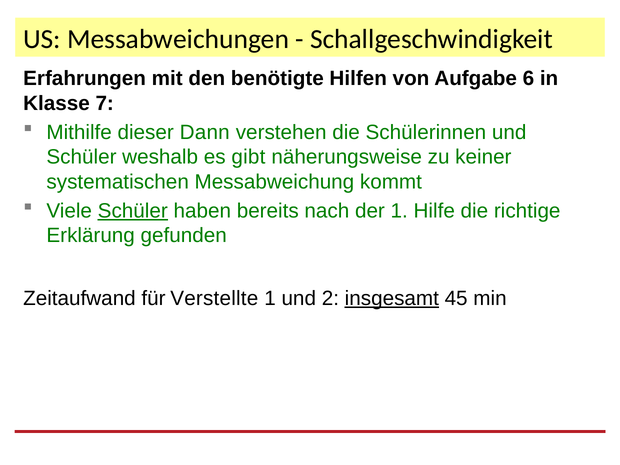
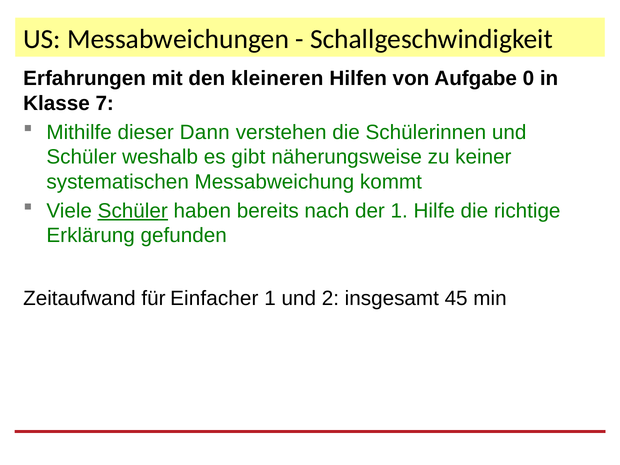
benötigte: benötigte -> kleineren
6: 6 -> 0
Verstellte: Verstellte -> Einfacher
insgesamt underline: present -> none
